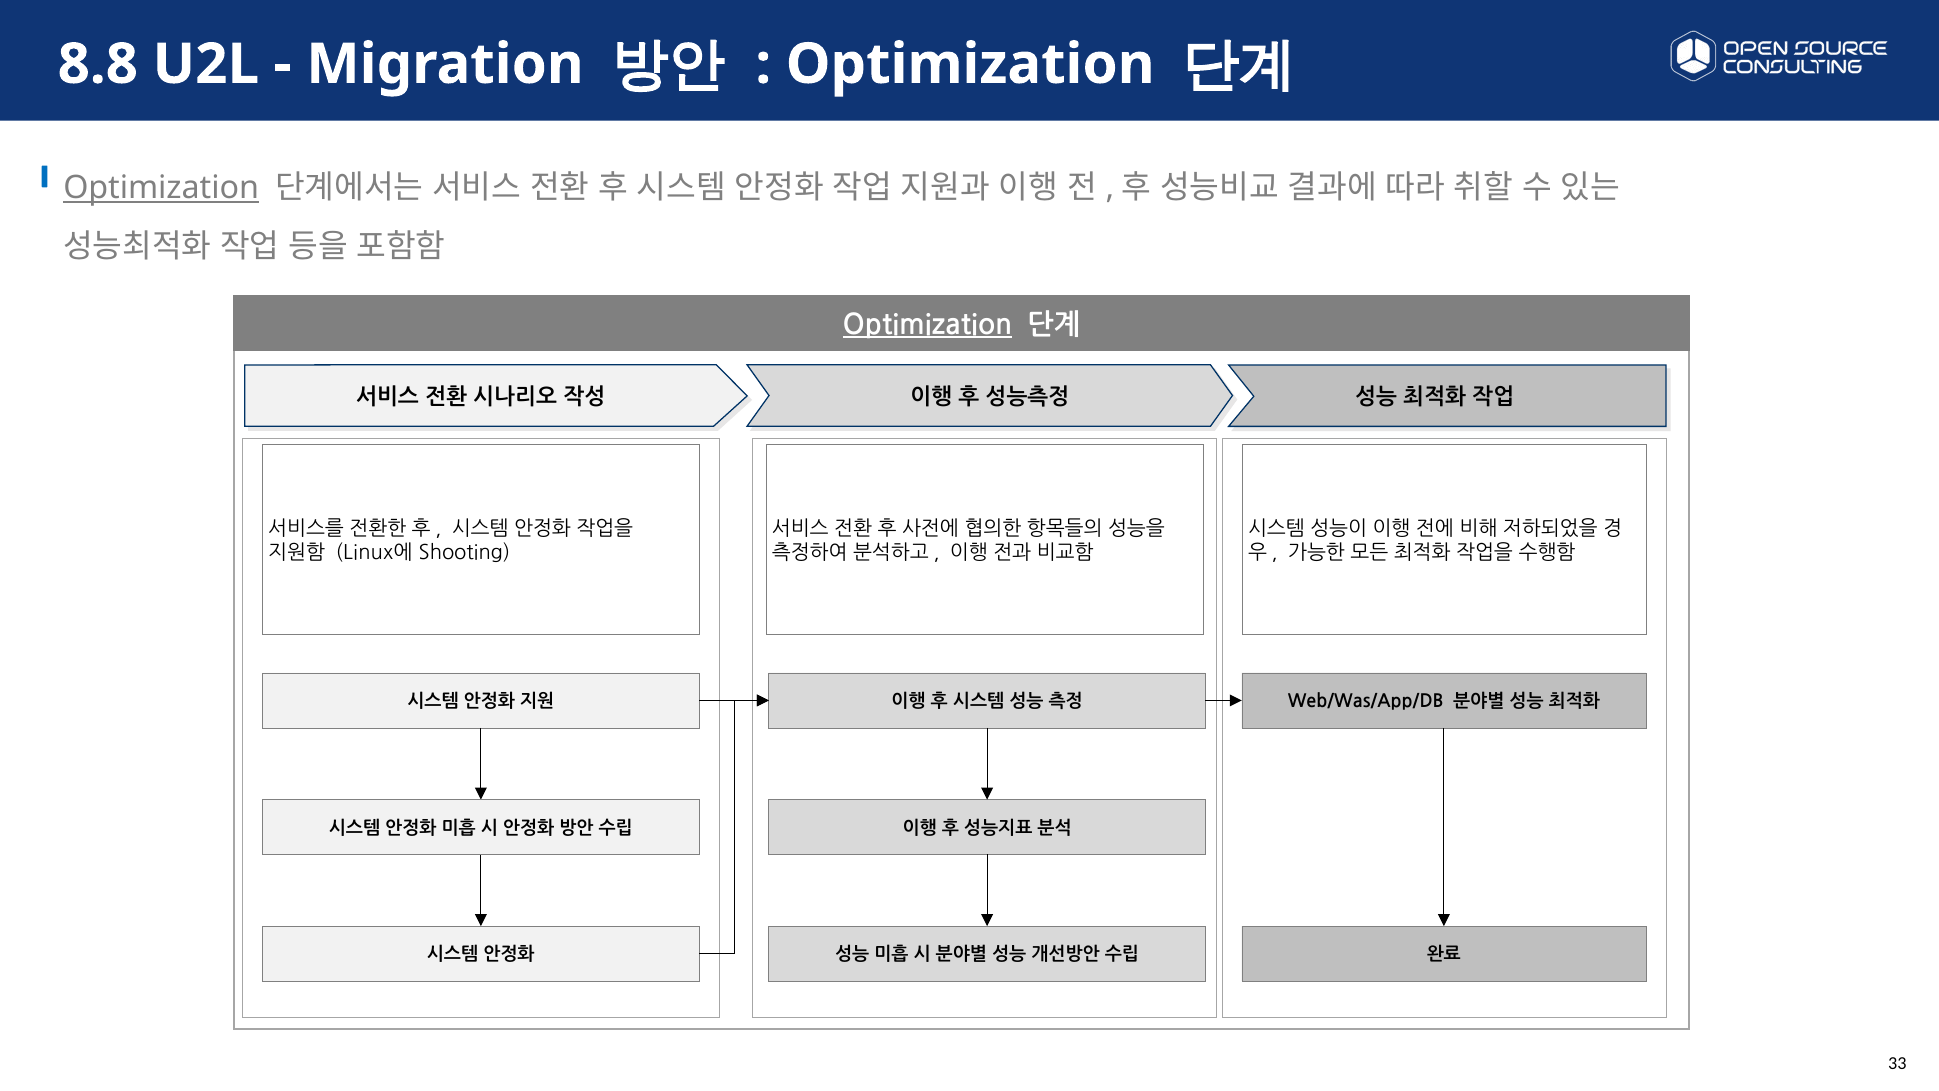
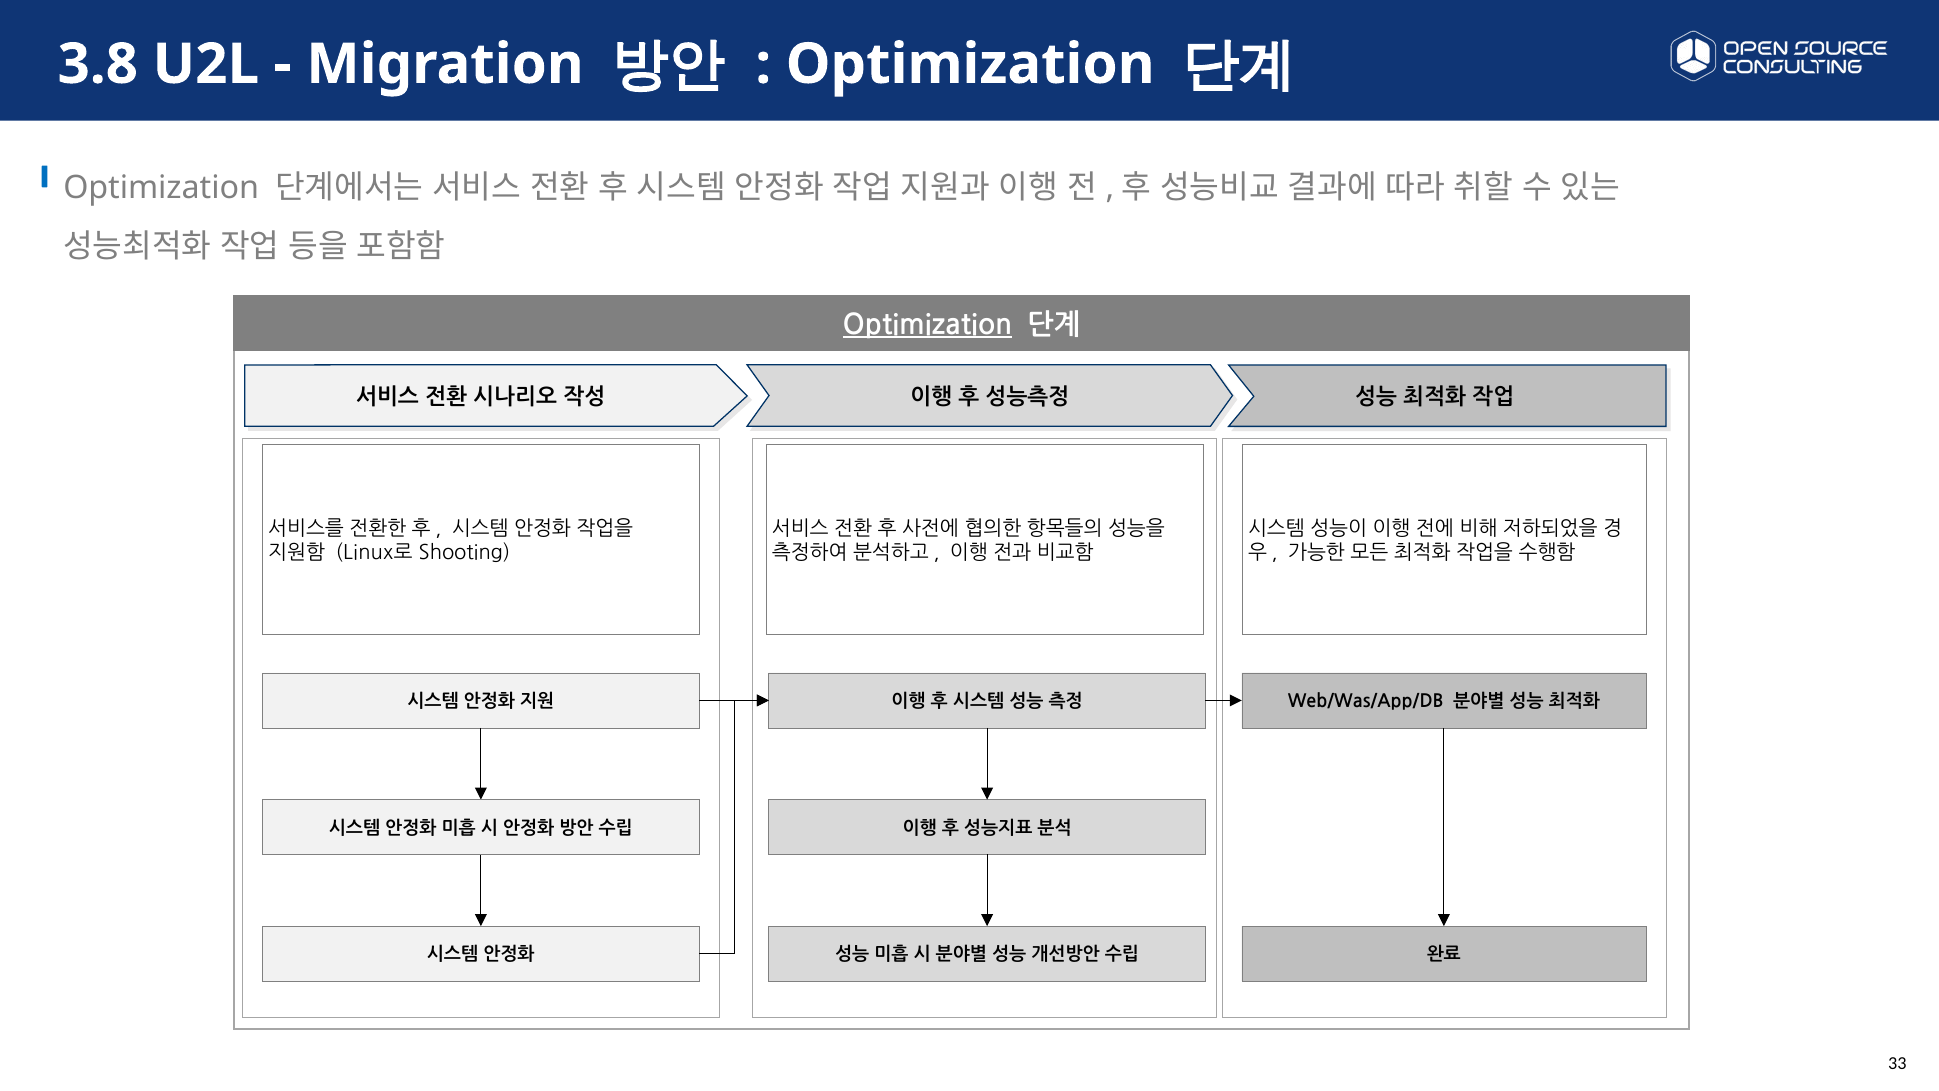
8.8: 8.8 -> 3.8
Optimization at (161, 188) underline: present -> none
Linux에: Linux에 -> Linux로
